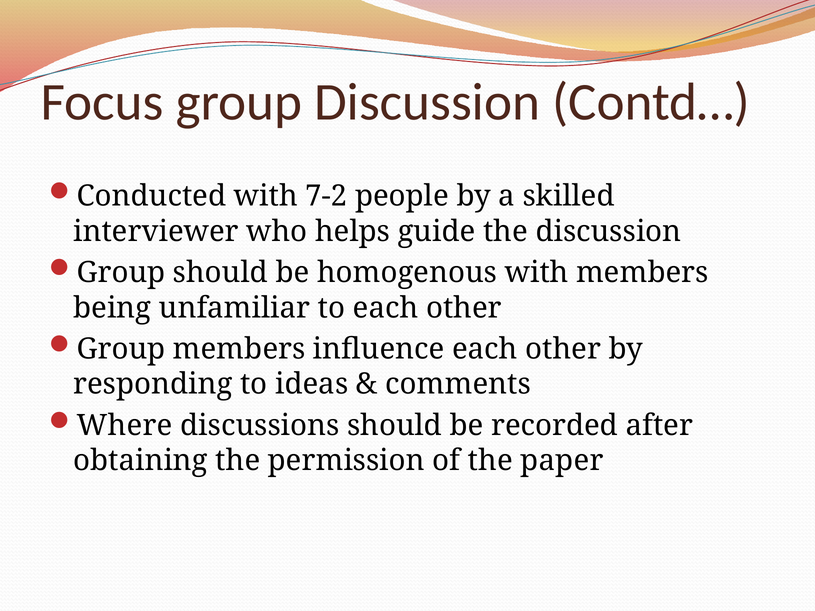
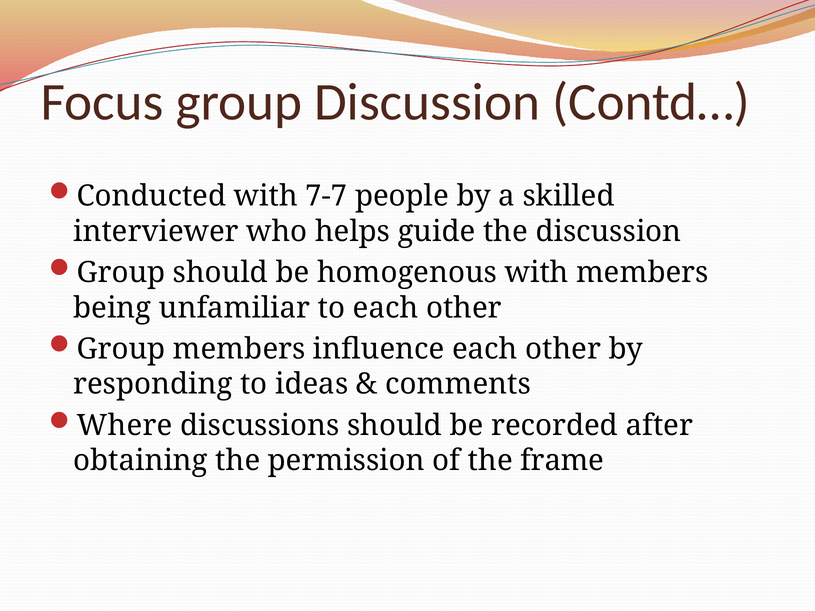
7-2: 7-2 -> 7-7
paper: paper -> frame
